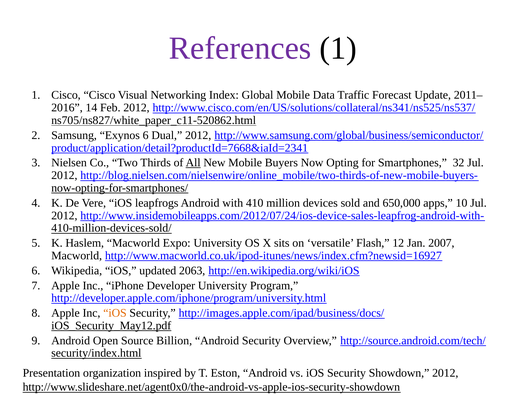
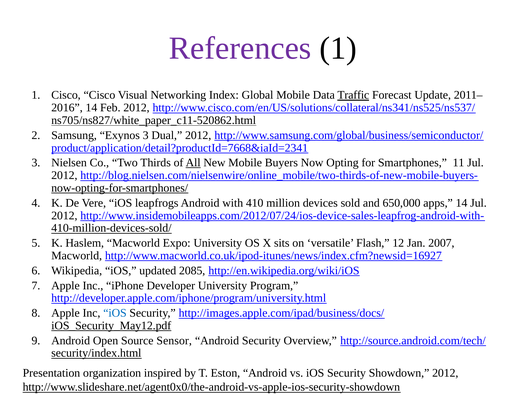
Traffic underline: none -> present
Exynos 6: 6 -> 3
32: 32 -> 11
apps 10: 10 -> 14
2063: 2063 -> 2085
iOS at (115, 313) colour: orange -> blue
Billion: Billion -> Sensor
